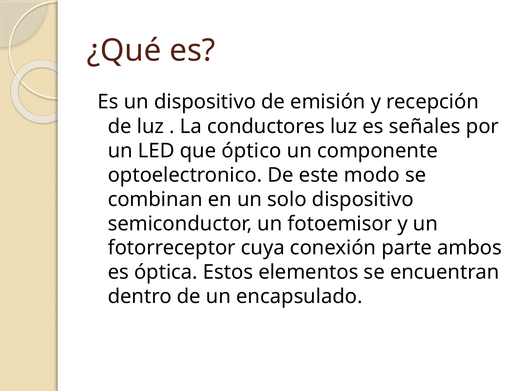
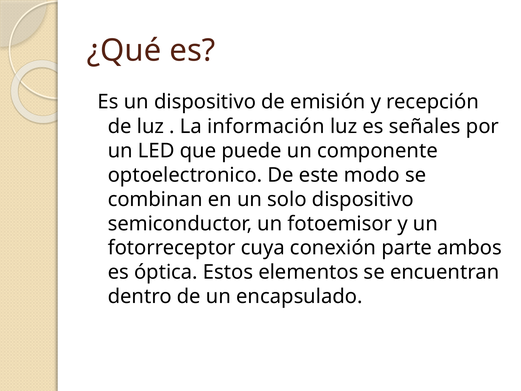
conductores: conductores -> información
óptico: óptico -> puede
